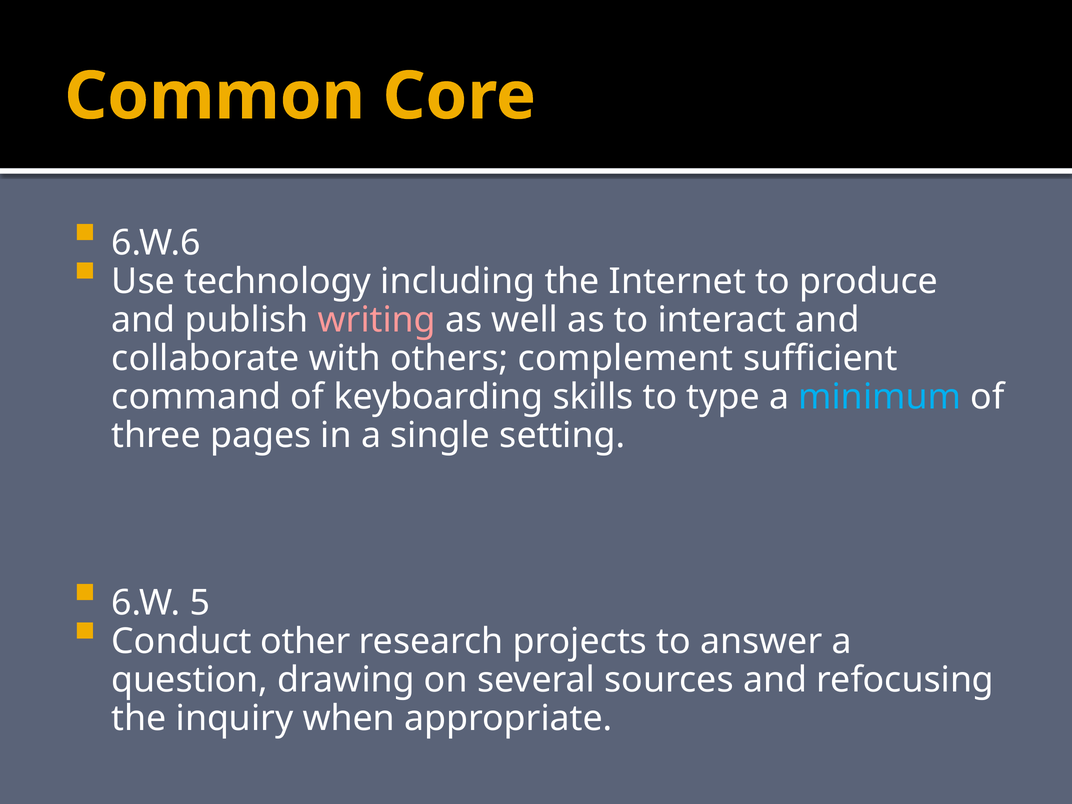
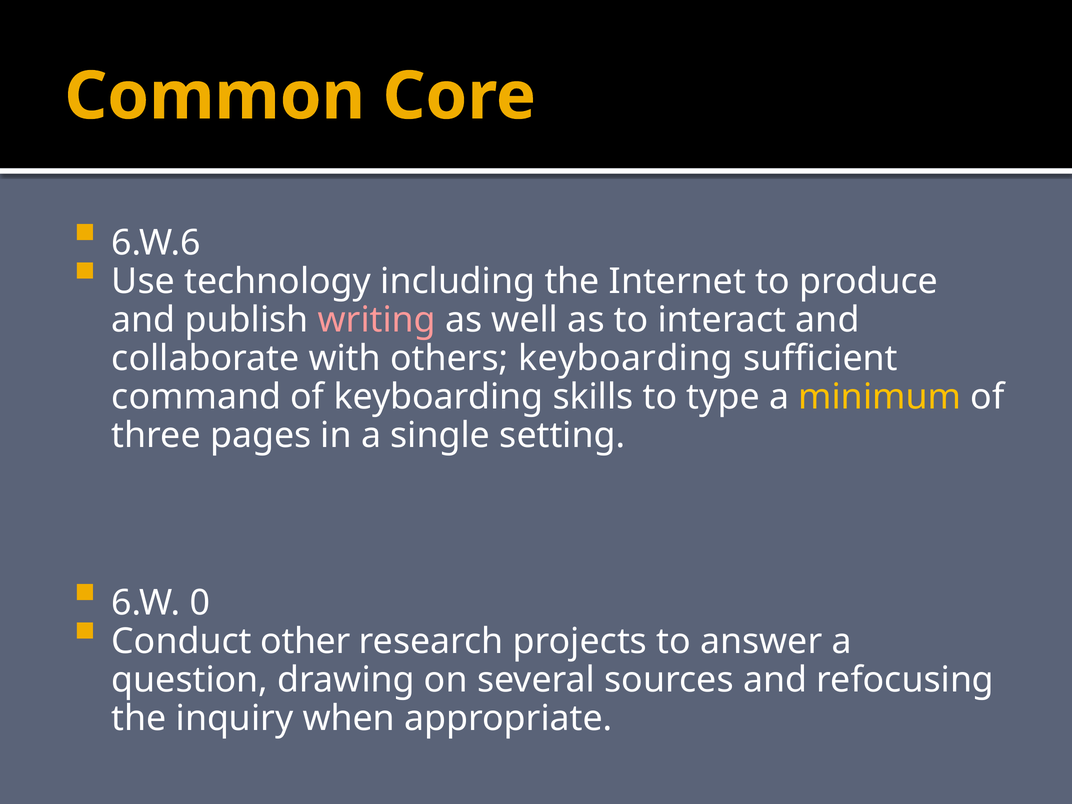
others complement: complement -> keyboarding
minimum colour: light blue -> yellow
5: 5 -> 0
